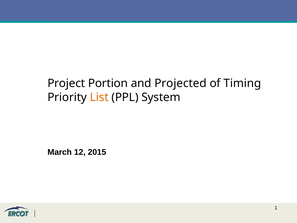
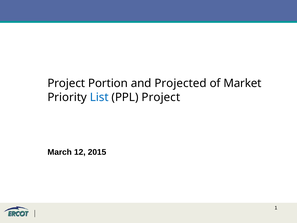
Timing: Timing -> Market
List colour: orange -> blue
PPL System: System -> Project
